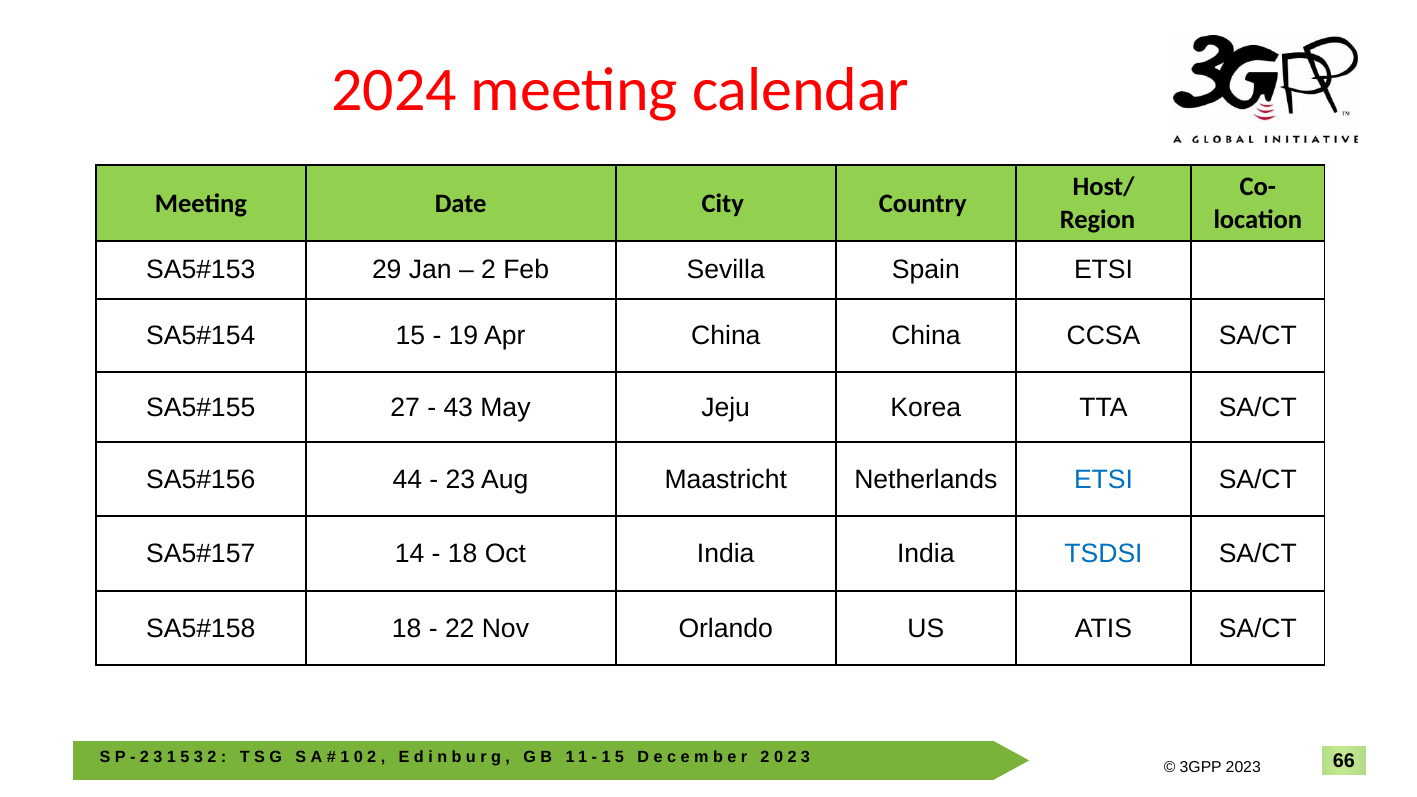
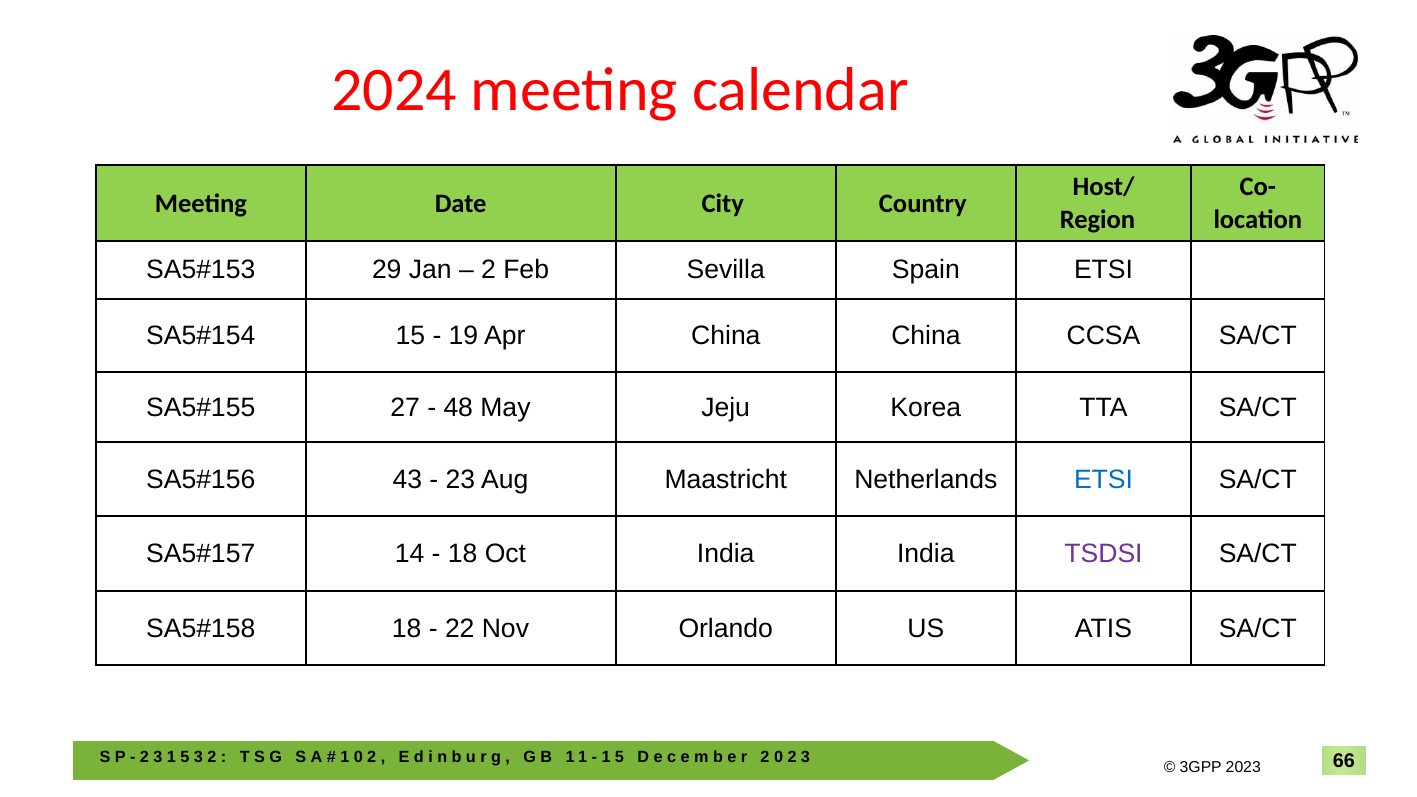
43: 43 -> 48
44: 44 -> 43
TSDSI colour: blue -> purple
